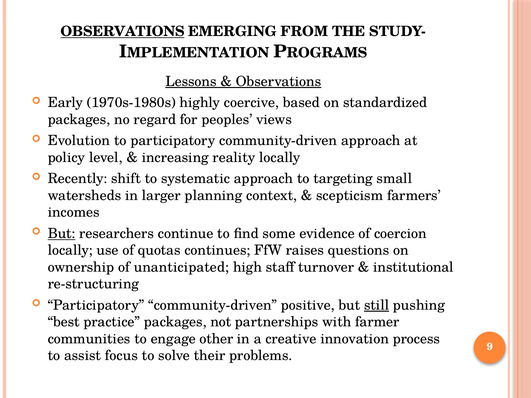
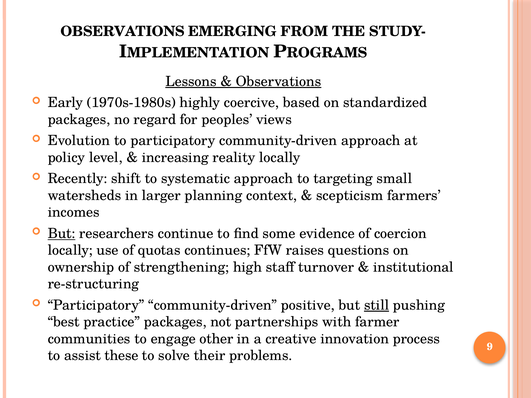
OBSERVATIONS at (123, 32) underline: present -> none
unanticipated: unanticipated -> strengthening
focus: focus -> these
